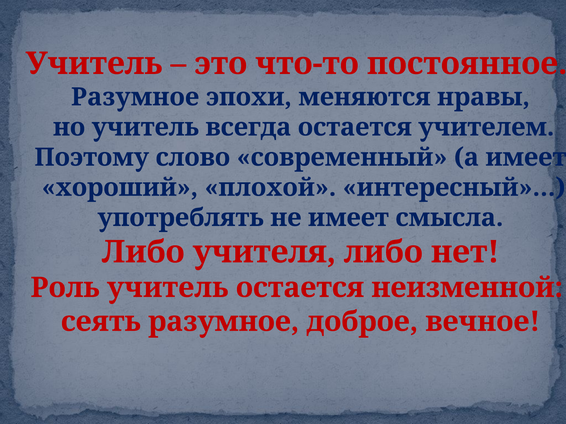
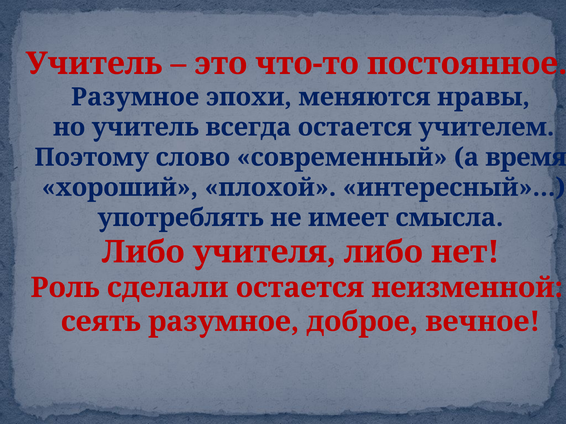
а имеет: имеет -> время
Роль учитель: учитель -> сделали
